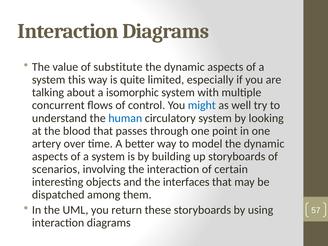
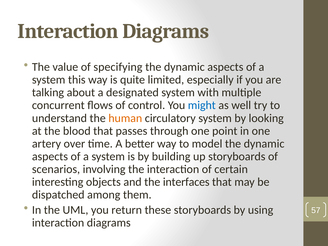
substitute: substitute -> specifying
isomorphic: isomorphic -> designated
human colour: blue -> orange
